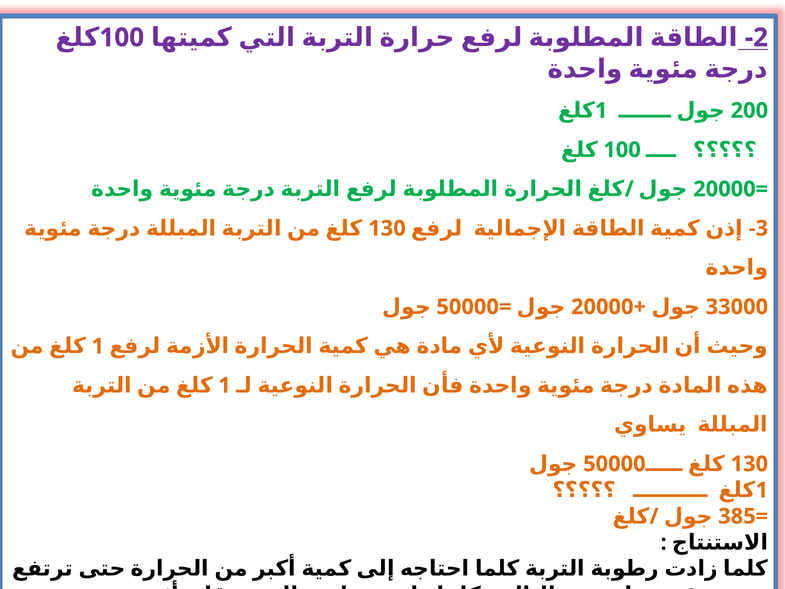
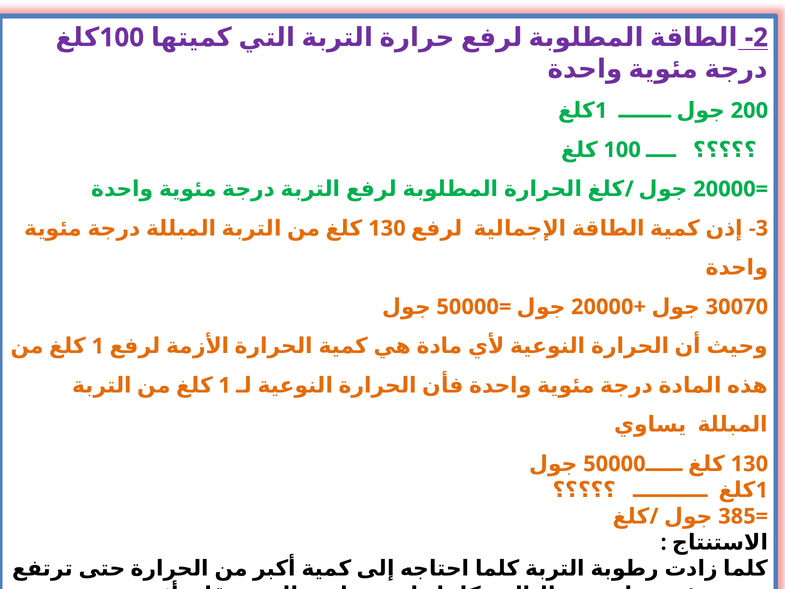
33000: 33000 -> 30070
